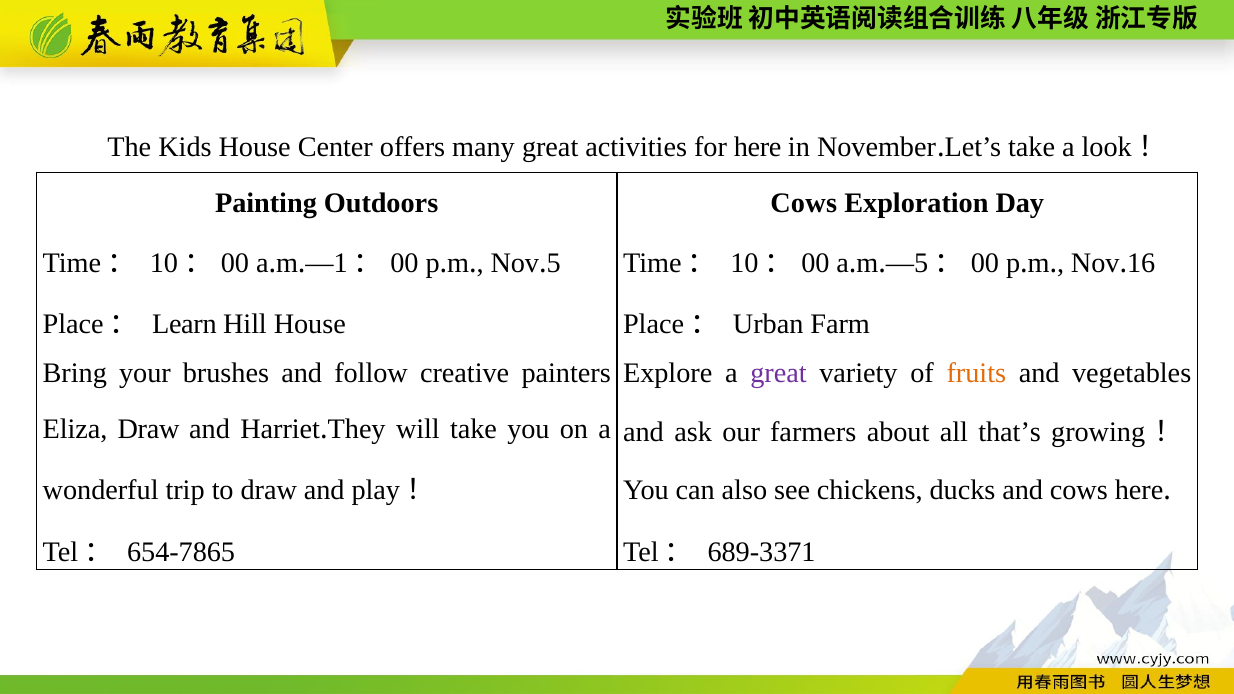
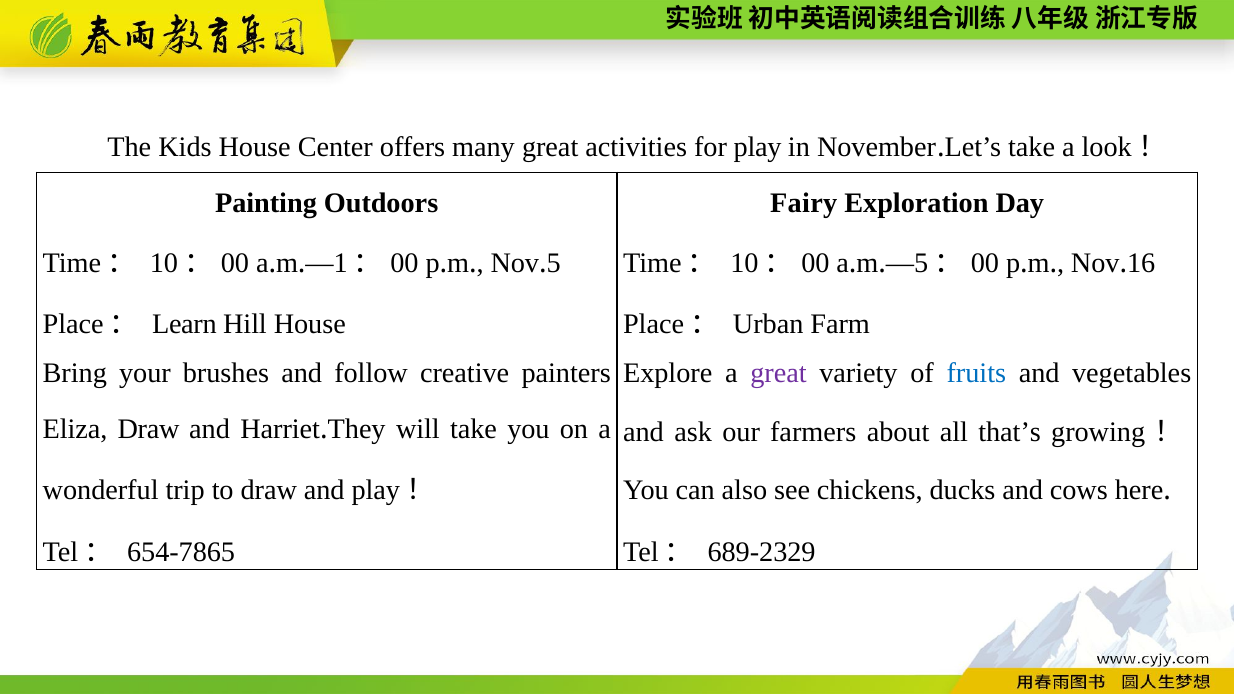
for here: here -> play
Cows at (804, 204): Cows -> Fairy
fruits colour: orange -> blue
689-3371: 689-3371 -> 689-2329
